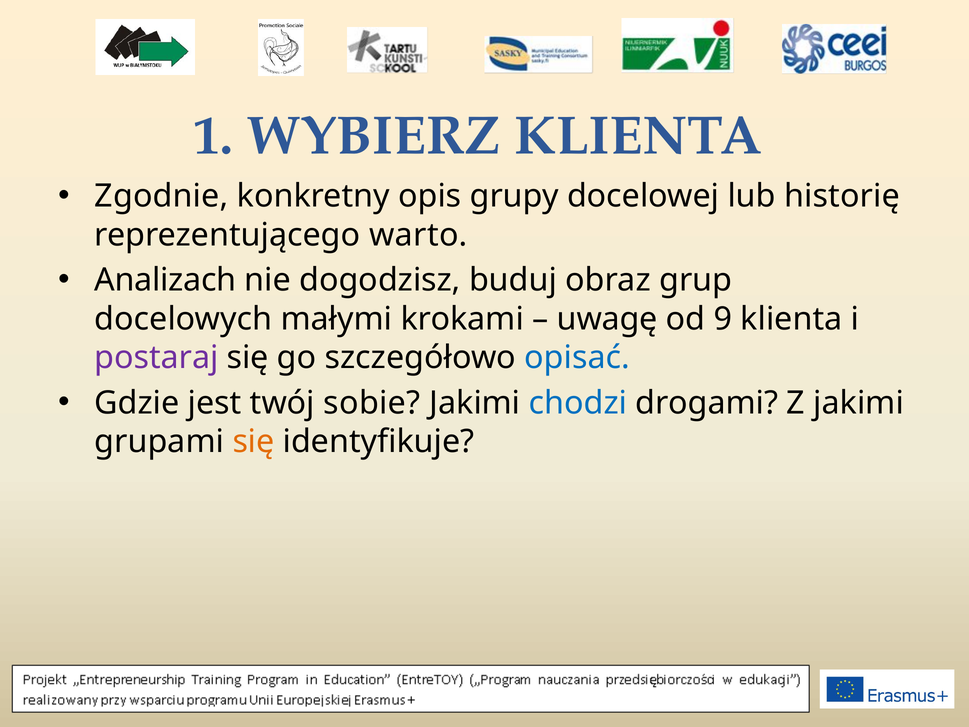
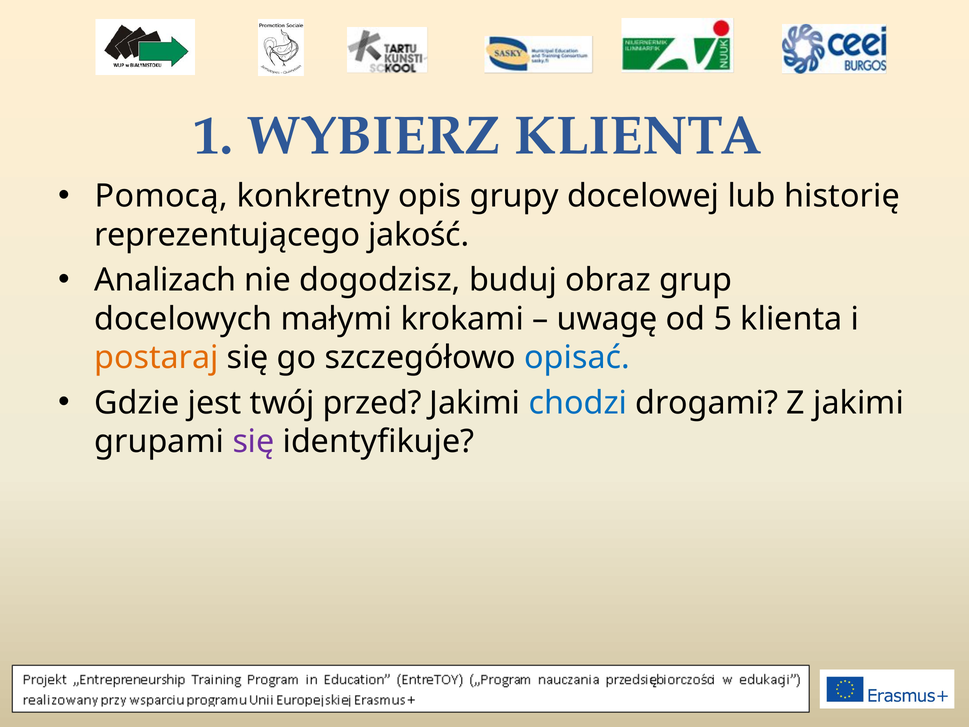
Zgodnie: Zgodnie -> Pomocą
warto: warto -> jakość
9: 9 -> 5
postaraj colour: purple -> orange
sobie: sobie -> przed
się at (254, 442) colour: orange -> purple
